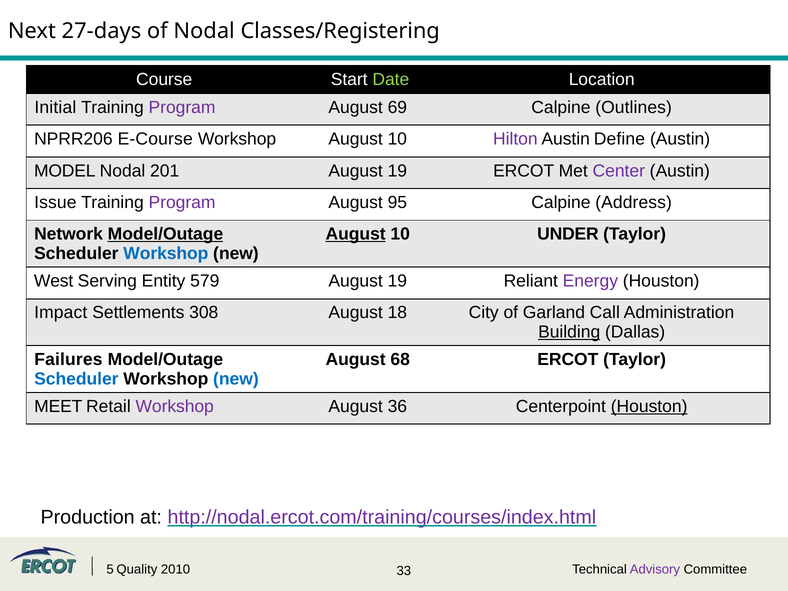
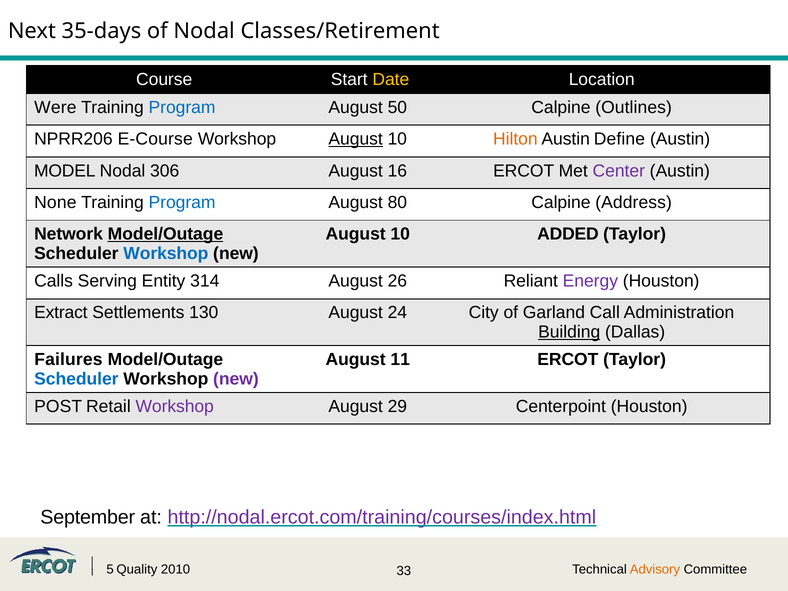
27-days: 27-days -> 35-days
Classes/Registering: Classes/Registering -> Classes/Retirement
Date colour: light green -> yellow
Initial: Initial -> Were
Program at (182, 107) colour: purple -> blue
69: 69 -> 50
August at (356, 139) underline: none -> present
Hilton colour: purple -> orange
201: 201 -> 306
19 at (397, 171): 19 -> 16
Issue: Issue -> None
Program at (182, 202) colour: purple -> blue
95: 95 -> 80
August at (356, 234) underline: present -> none
UNDER: UNDER -> ADDED
West: West -> Calls
579: 579 -> 314
19 at (397, 281): 19 -> 26
Impact: Impact -> Extract
308: 308 -> 130
18: 18 -> 24
68: 68 -> 11
new at (236, 379) colour: blue -> purple
MEET: MEET -> POST
36: 36 -> 29
Houston at (649, 406) underline: present -> none
Production: Production -> September
Advisory colour: purple -> orange
